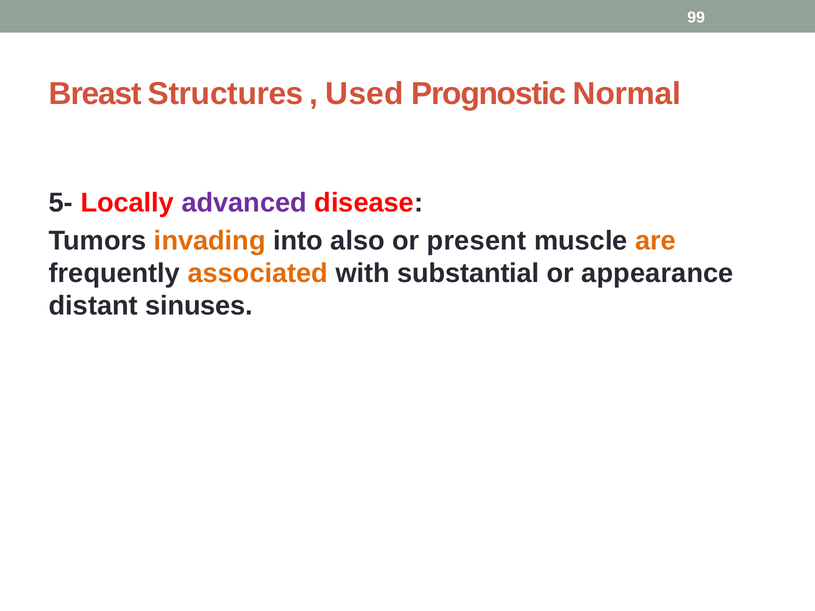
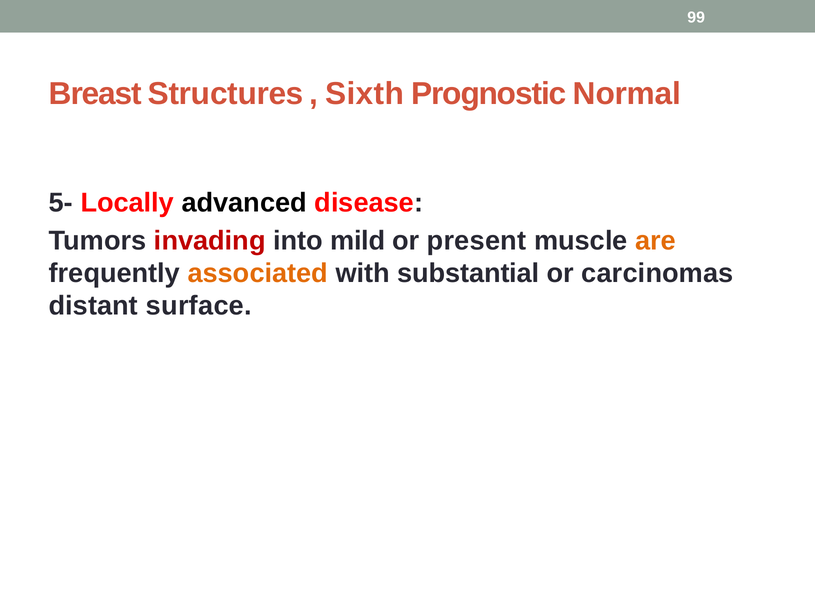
Used: Used -> Sixth
advanced colour: purple -> black
invading colour: orange -> red
also: also -> mild
appearance: appearance -> carcinomas
sinuses: sinuses -> surface
